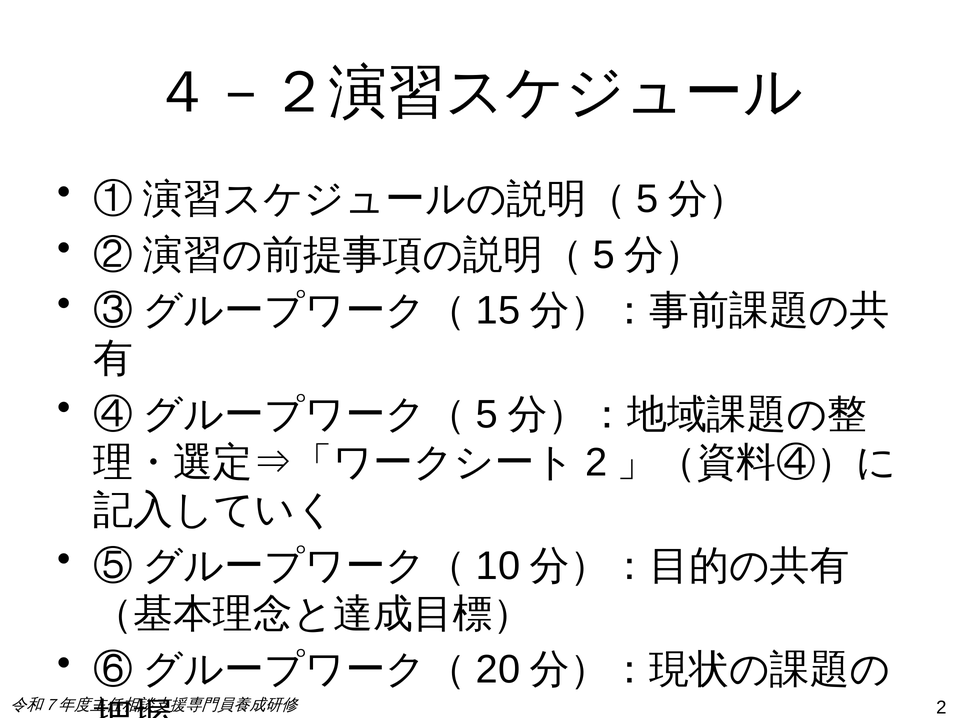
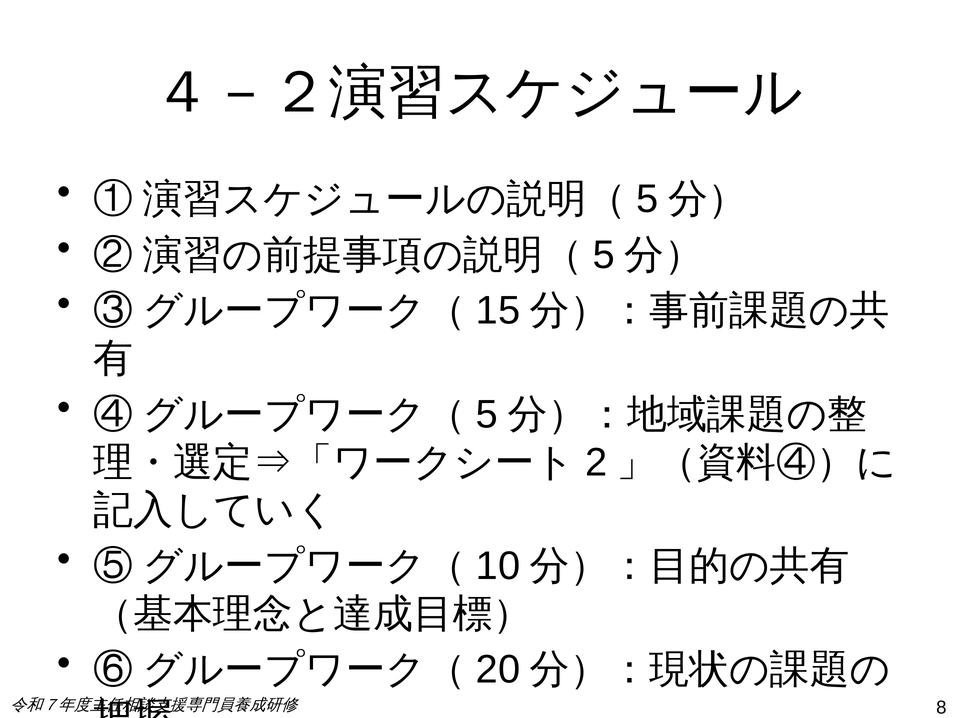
2 at (941, 707): 2 -> 8
